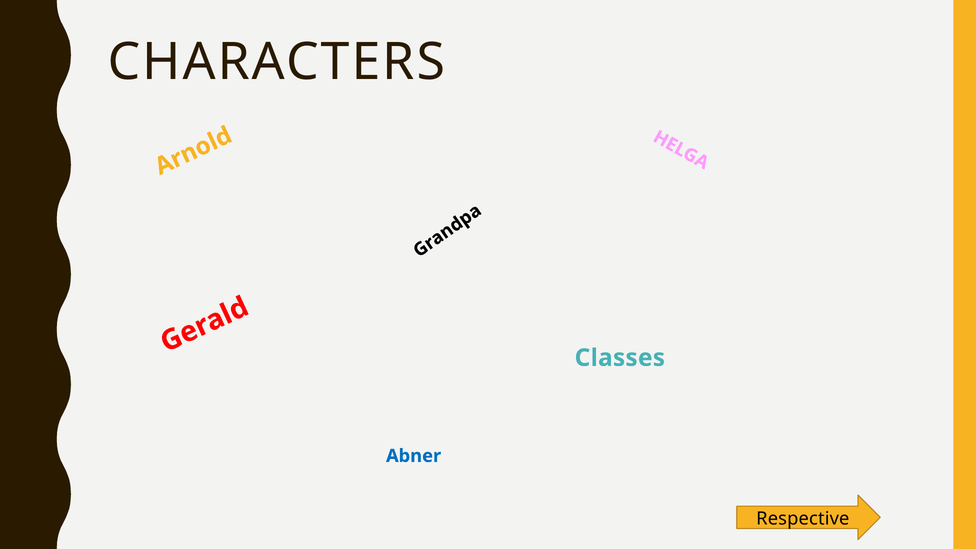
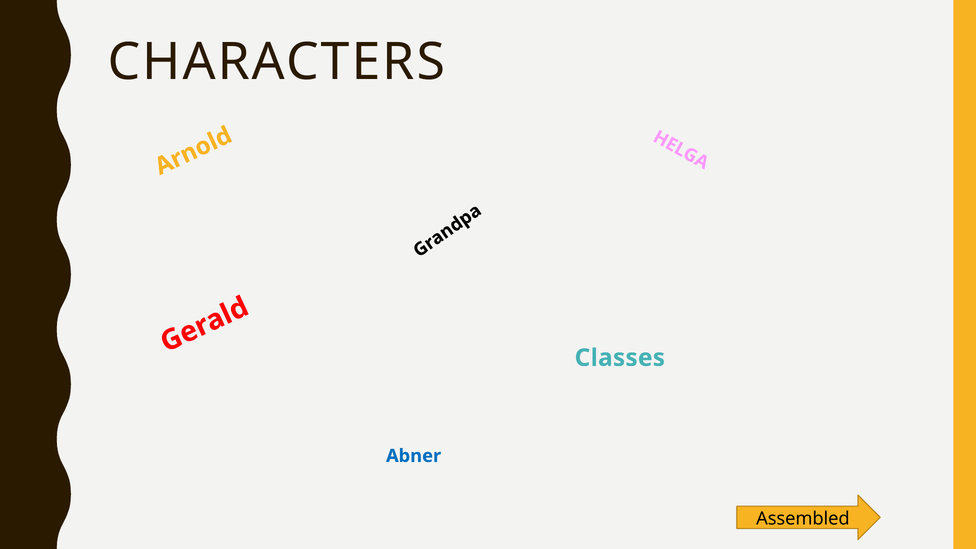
Respective: Respective -> Assembled
